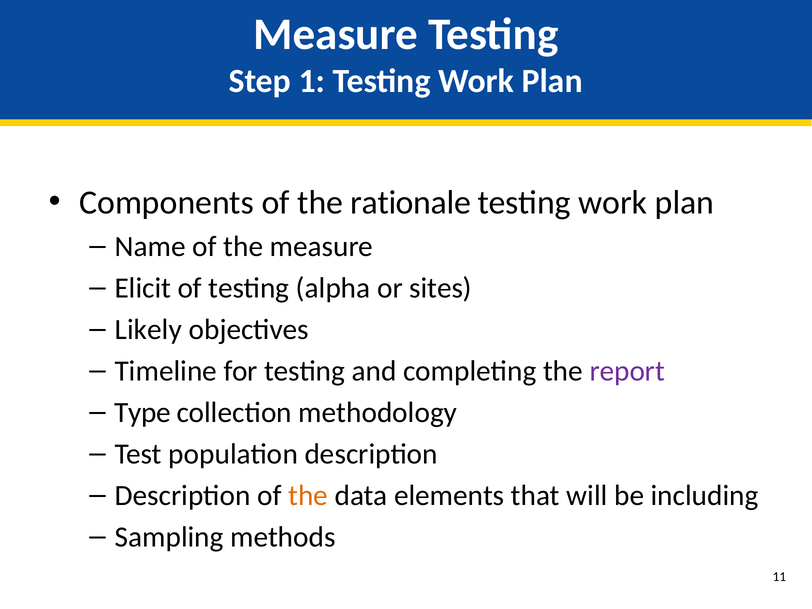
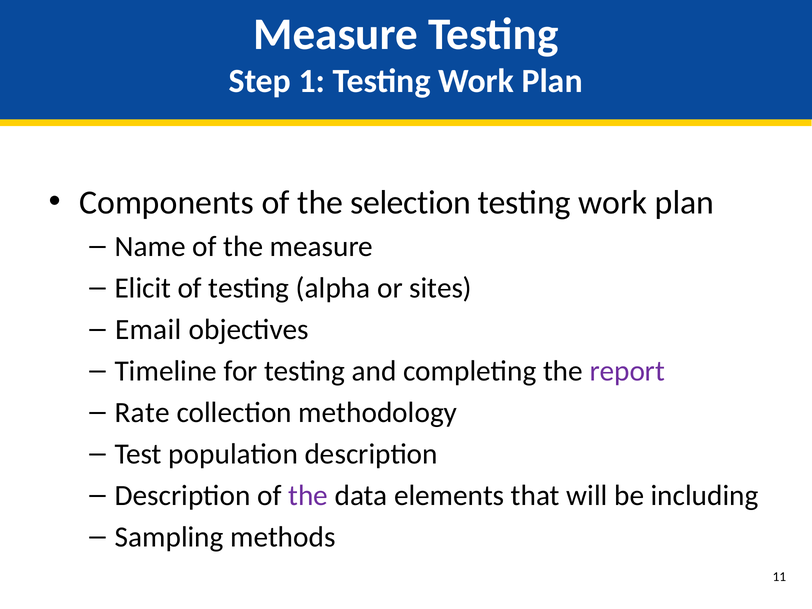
rationale: rationale -> selection
Likely: Likely -> Email
Type: Type -> Rate
the at (308, 496) colour: orange -> purple
